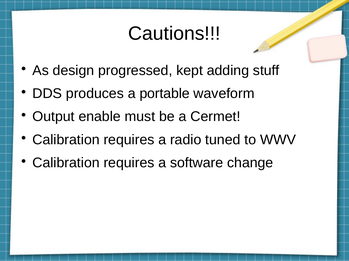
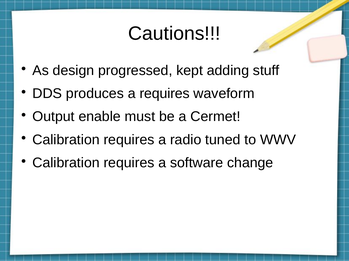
a portable: portable -> requires
